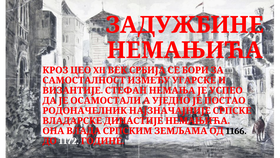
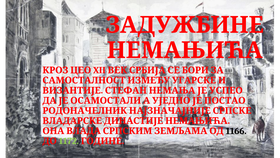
1172 colour: white -> light green
